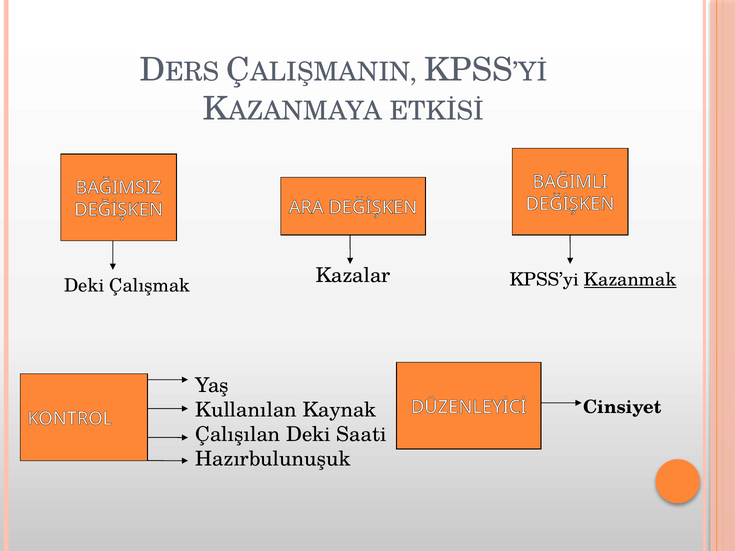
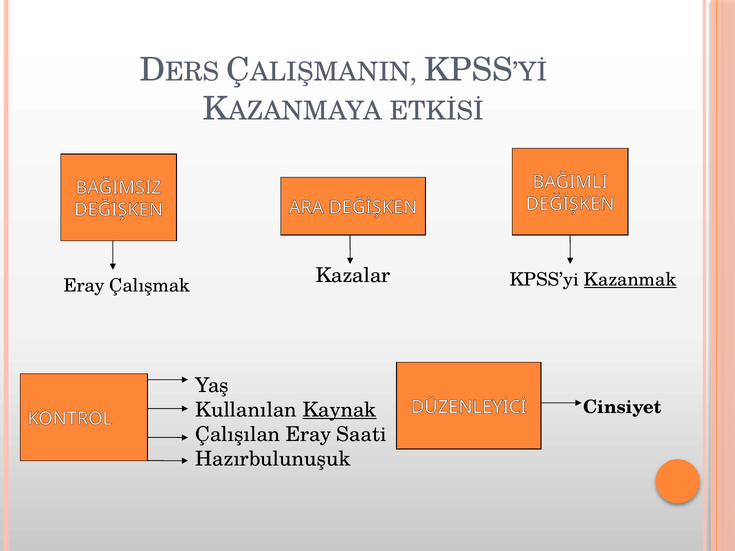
Deki at (84, 286): Deki -> Eray
Kaynak underline: none -> present
Çalışılan Deki: Deki -> Eray
